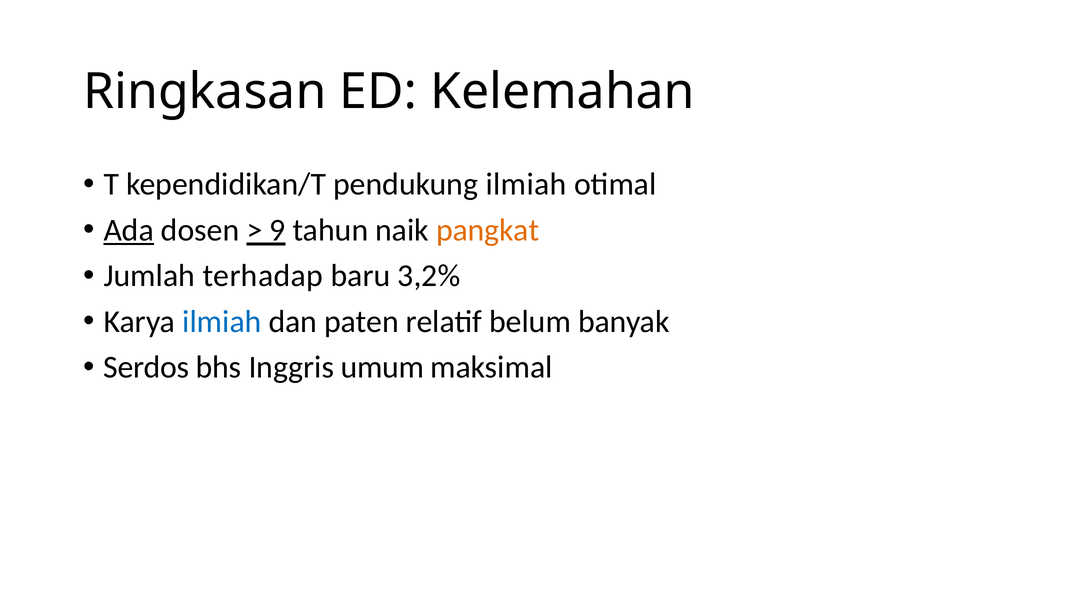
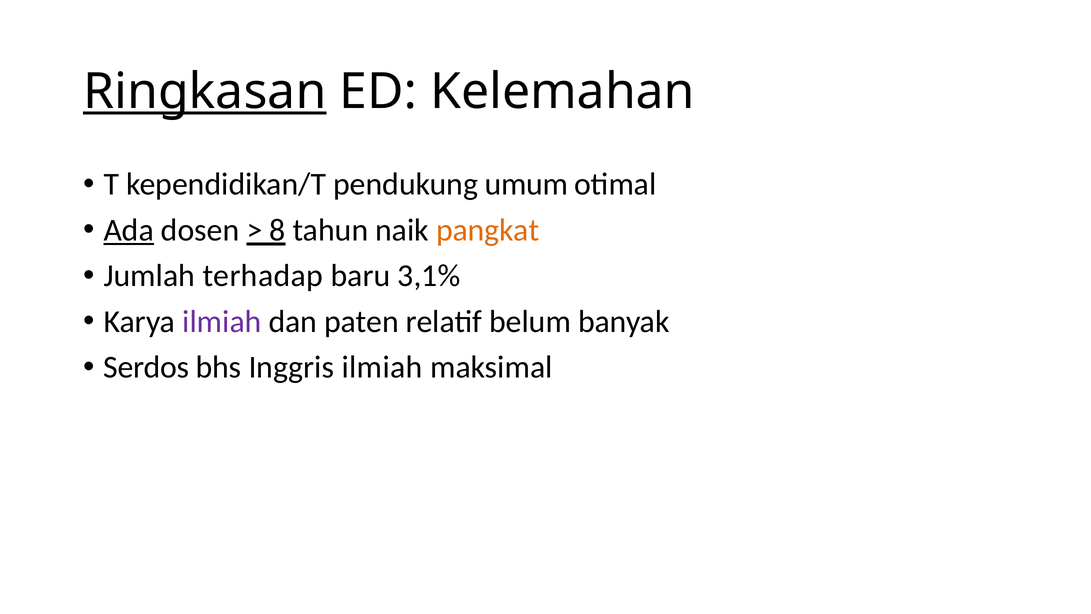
Ringkasan underline: none -> present
pendukung ilmiah: ilmiah -> umum
9: 9 -> 8
3,2%: 3,2% -> 3,1%
ilmiah at (222, 321) colour: blue -> purple
Inggris umum: umum -> ilmiah
